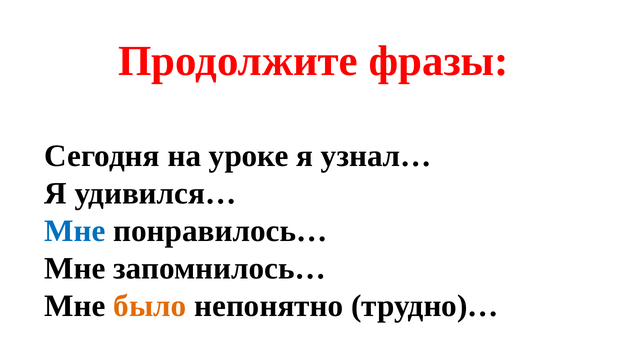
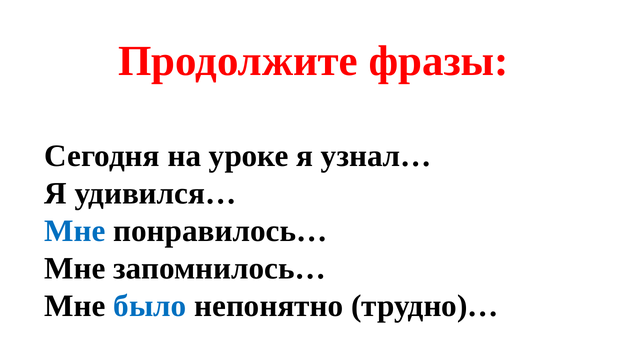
было colour: orange -> blue
